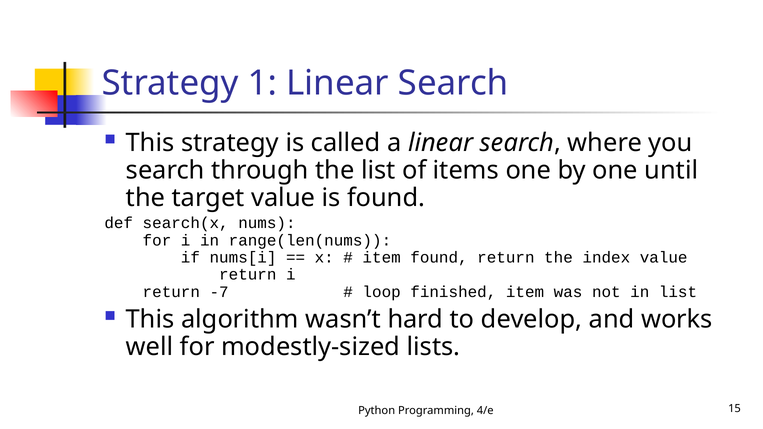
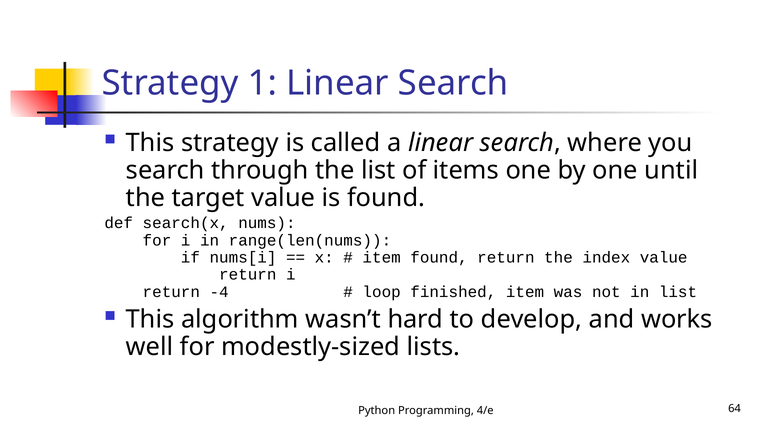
-7: -7 -> -4
15: 15 -> 64
